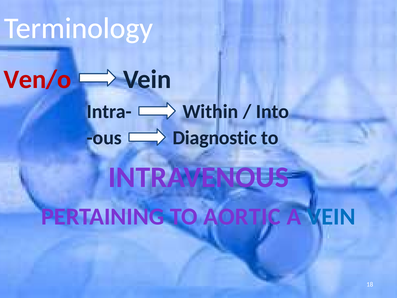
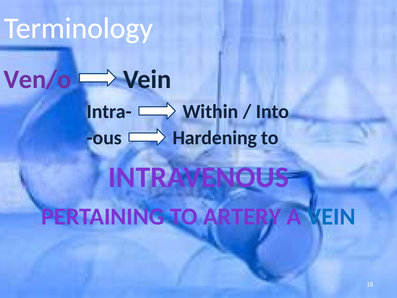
Ven/o colour: red -> purple
Diagnostic: Diagnostic -> Hardening
AORTIC: AORTIC -> ARTERY
